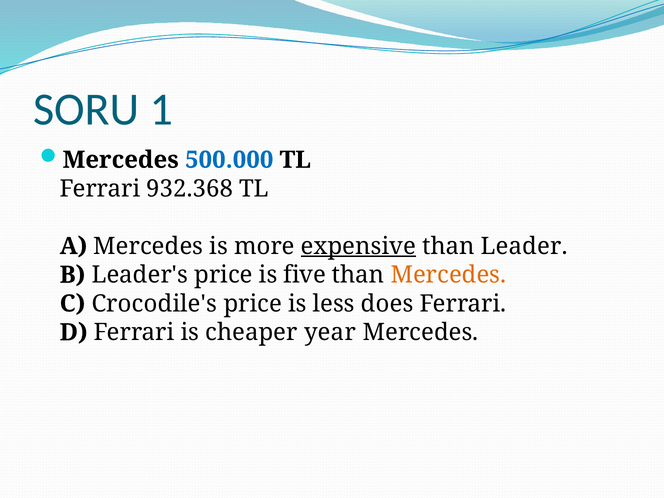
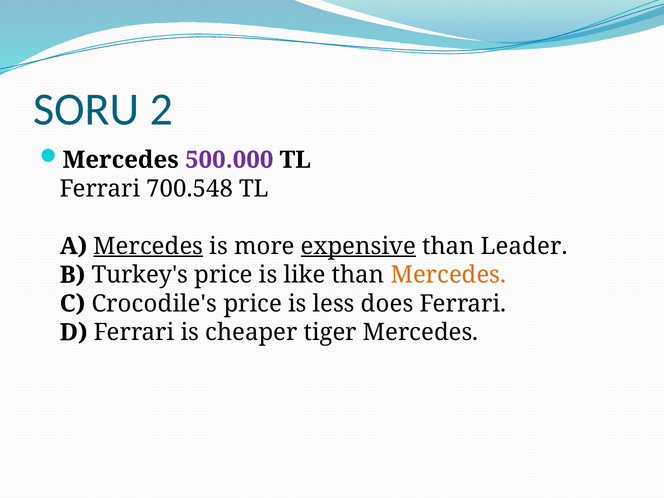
1: 1 -> 2
500.000 colour: blue -> purple
932.368: 932.368 -> 700.548
Mercedes at (148, 246) underline: none -> present
Leader's: Leader's -> Turkey's
five: five -> like
year: year -> tiger
